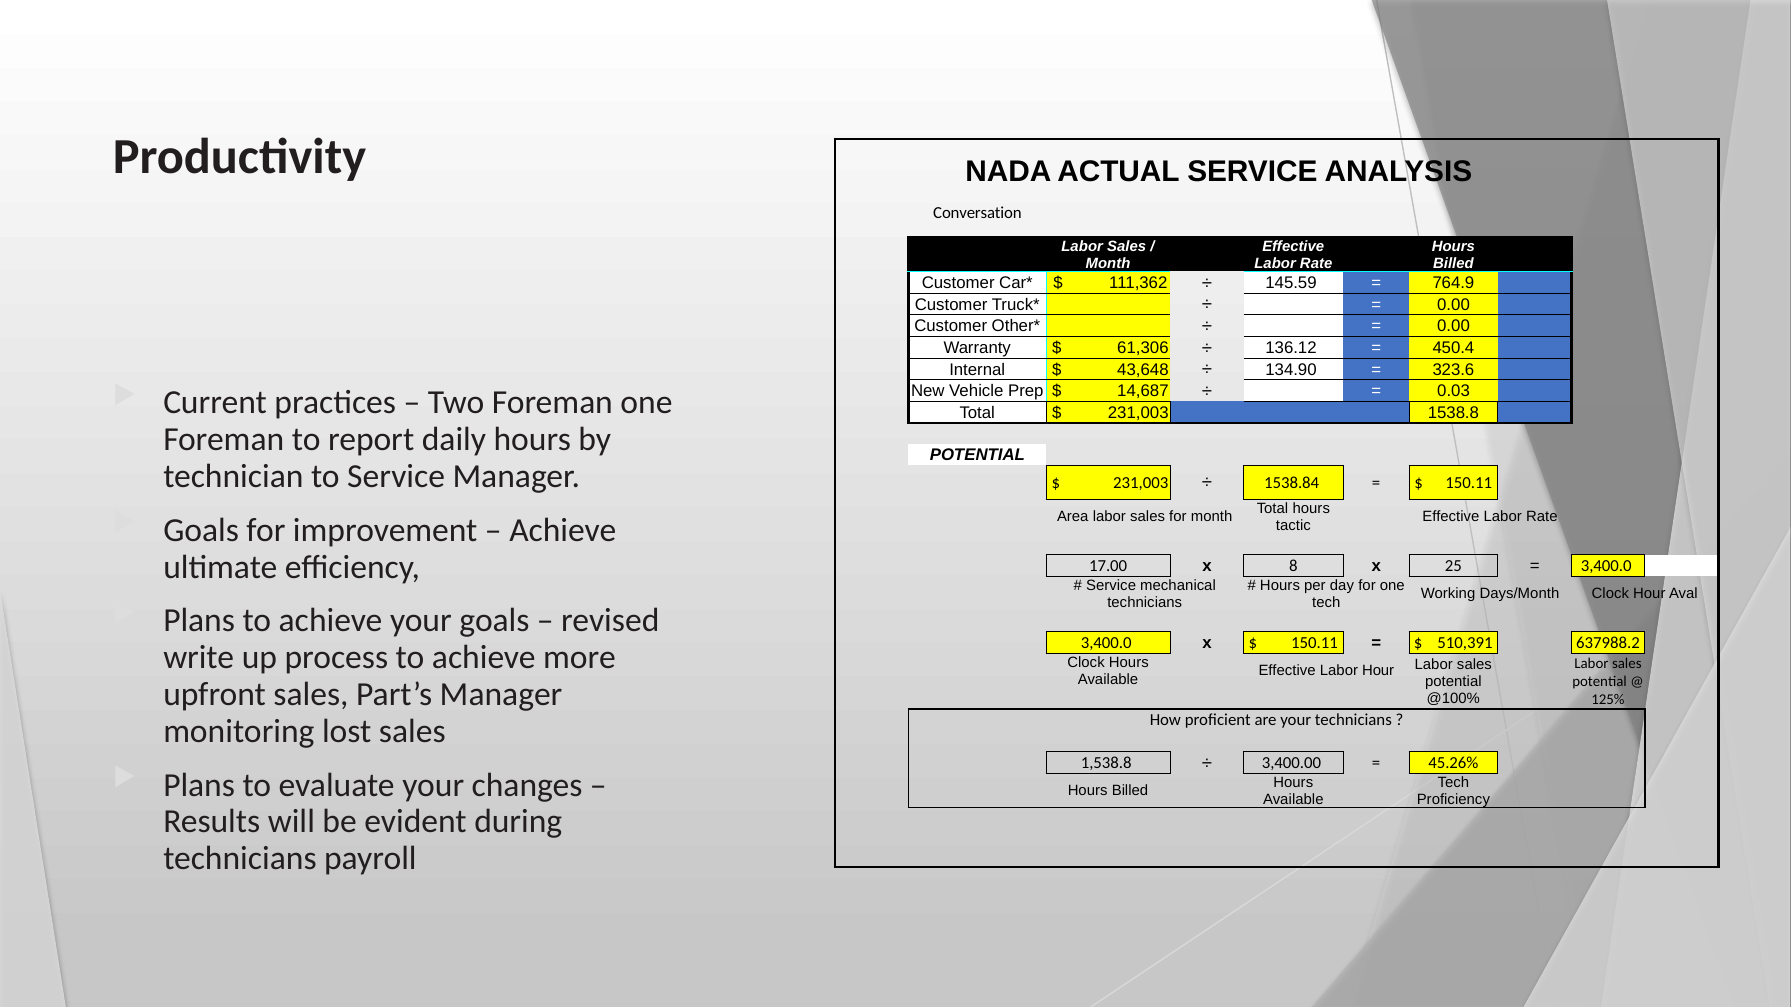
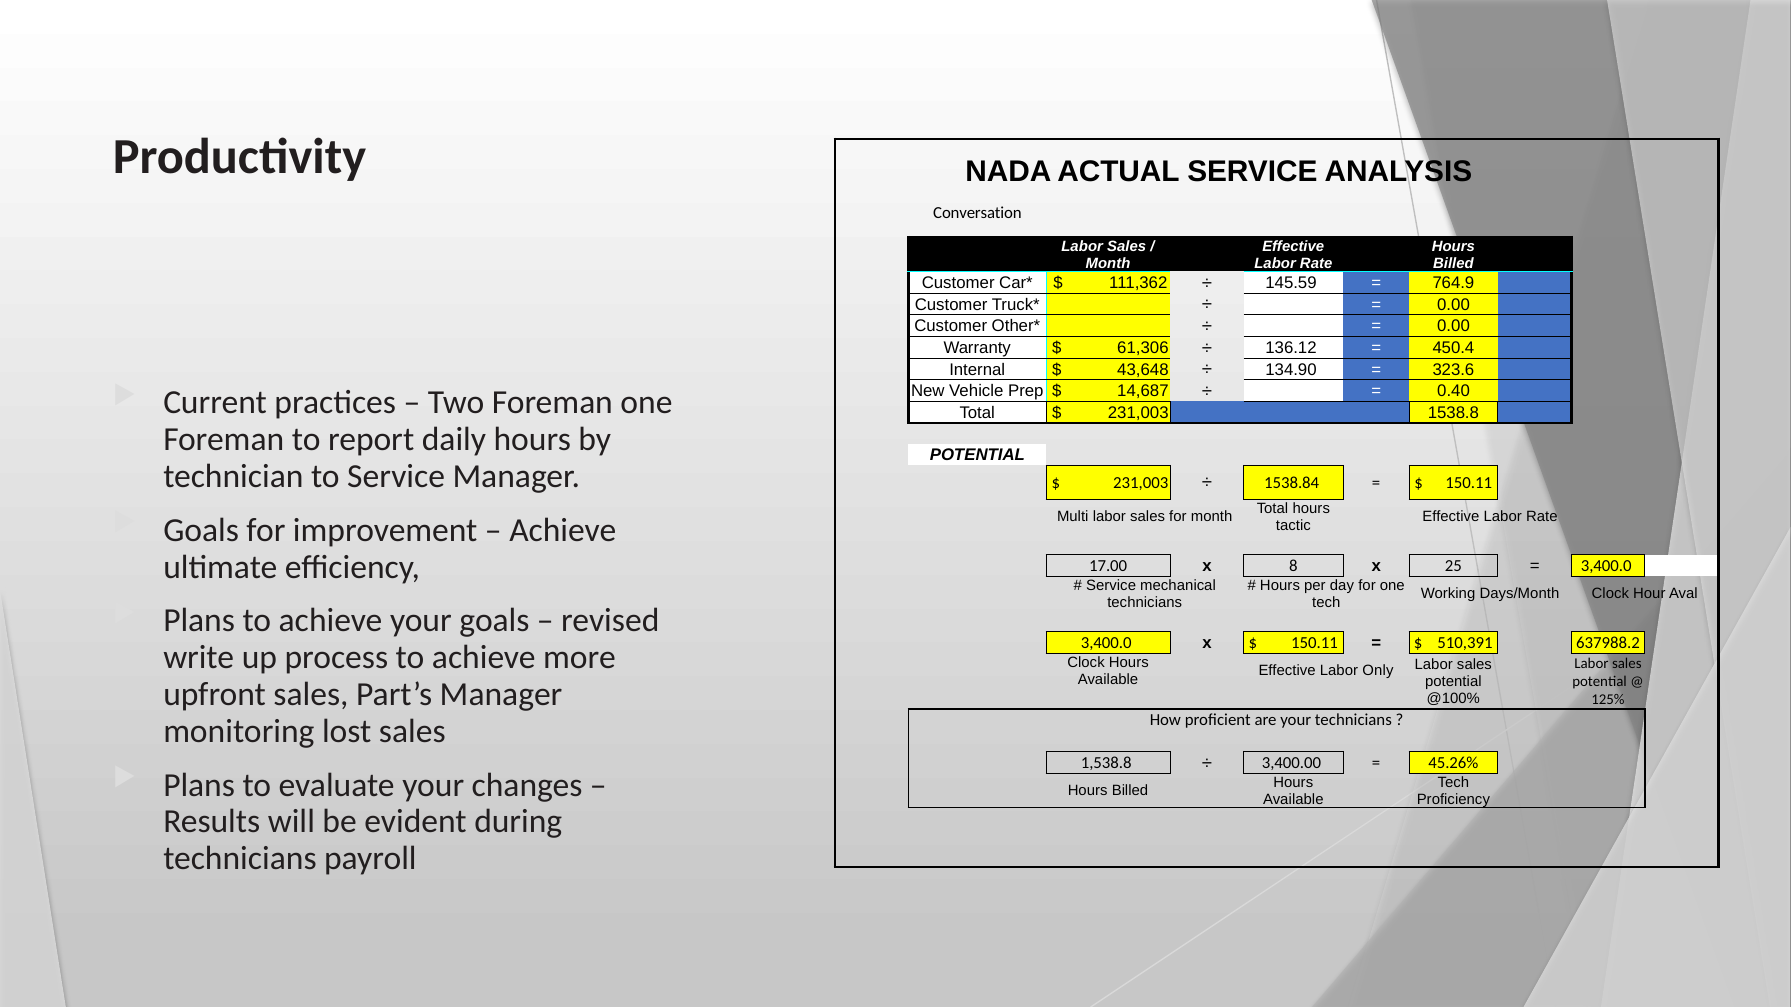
0.03: 0.03 -> 0.40
Area: Area -> Multi
Labor Hour: Hour -> Only
